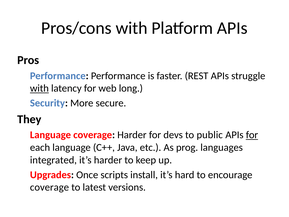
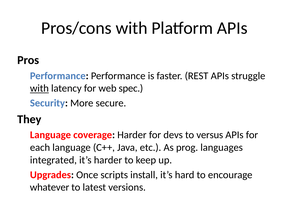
long: long -> spec
public: public -> versus
for at (252, 135) underline: present -> none
coverage at (49, 187): coverage -> whatever
